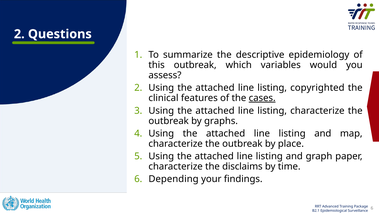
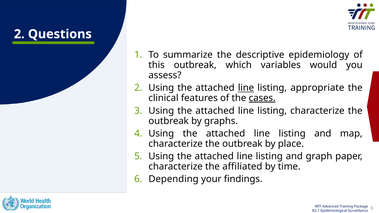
line at (246, 88) underline: none -> present
copyrighted: copyrighted -> appropriate
disclaims: disclaims -> affiliated
